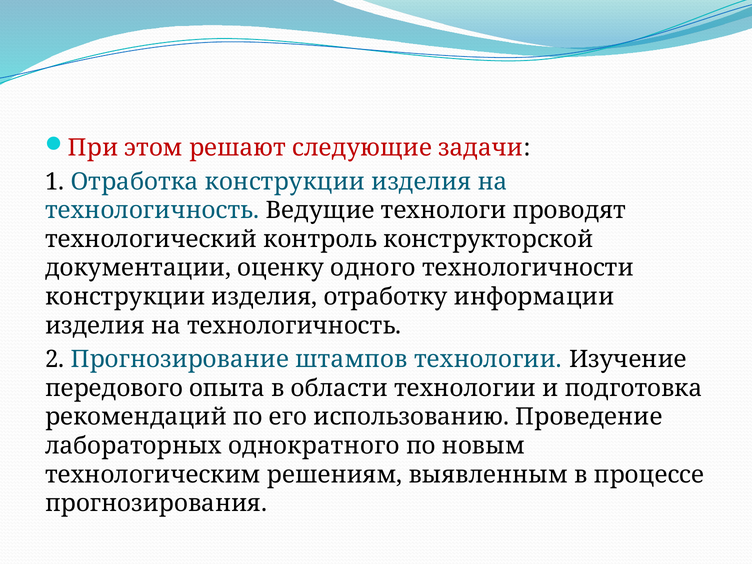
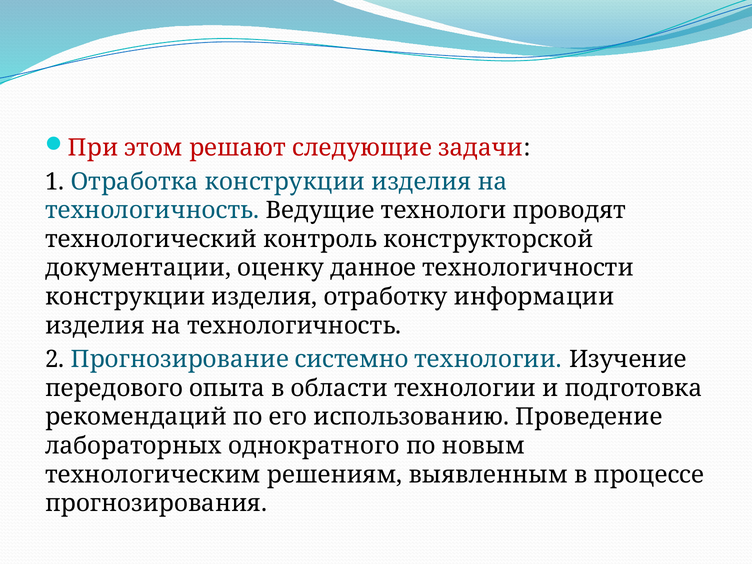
одного: одного -> данное
штампов: штампов -> системно
